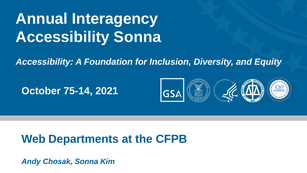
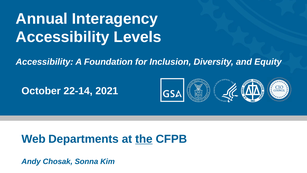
Accessibility Sonna: Sonna -> Levels
75-14: 75-14 -> 22-14
the underline: none -> present
